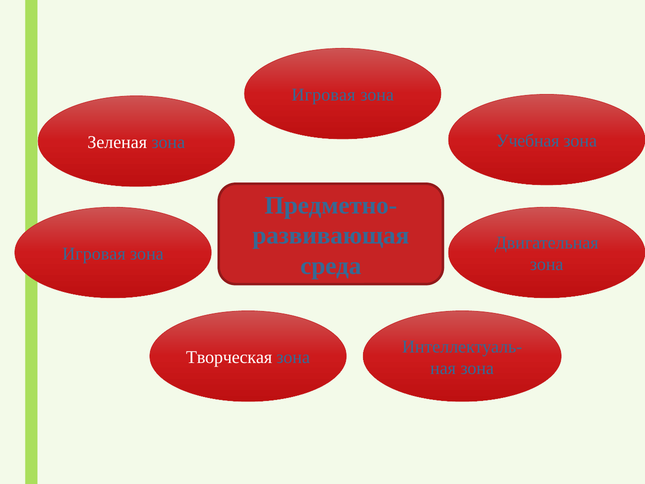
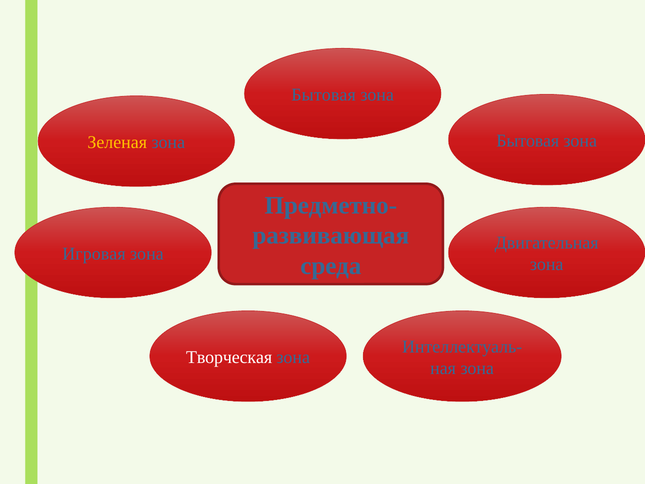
Игровая at (324, 95): Игровая -> Бытовая
Учебная at (528, 141): Учебная -> Бытовая
Зеленая colour: white -> yellow
